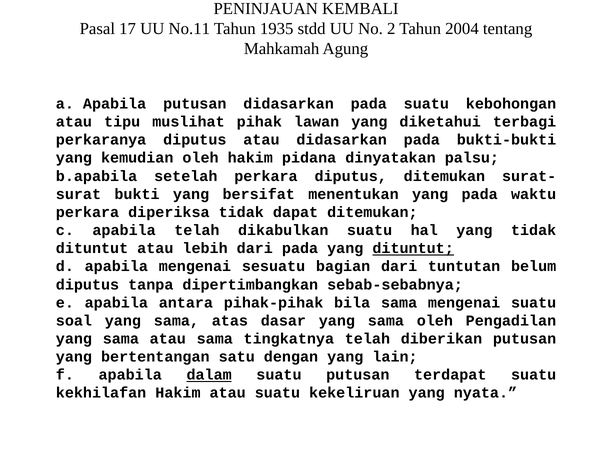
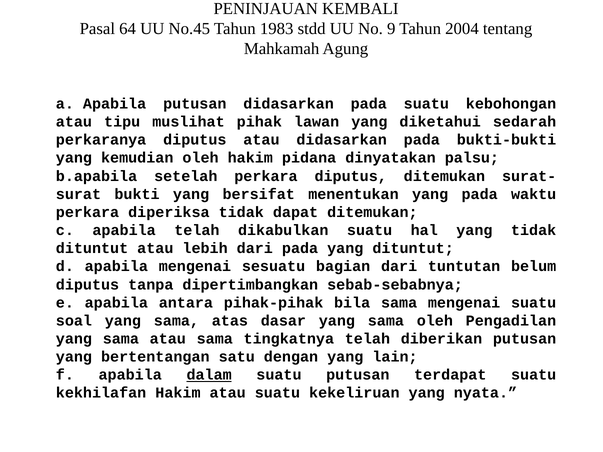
17: 17 -> 64
No.11: No.11 -> No.45
1935: 1935 -> 1983
2: 2 -> 9
terbagi: terbagi -> sedarah
dituntut at (413, 249) underline: present -> none
